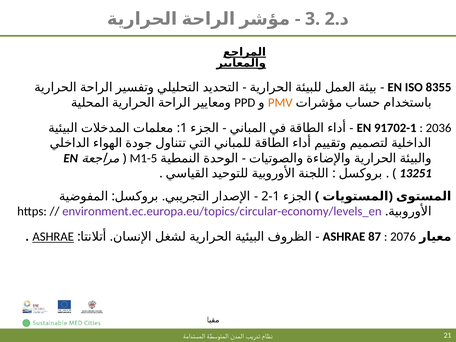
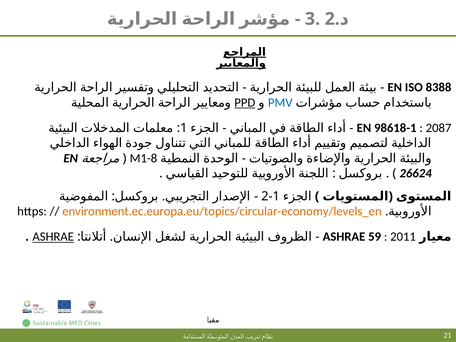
8355: 8355 -> 8388
PPD underline: none -> present
PMV colour: orange -> blue
91702-1: 91702-1 -> 98618-1
2036: 2036 -> 2087
M1-5: M1-5 -> M1-8
13251: 13251 -> 26624
environment.ec.europa.eu/topics/circular-economy/levels_en colour: purple -> orange
87: 87 -> 59
2076: 2076 -> 2011
